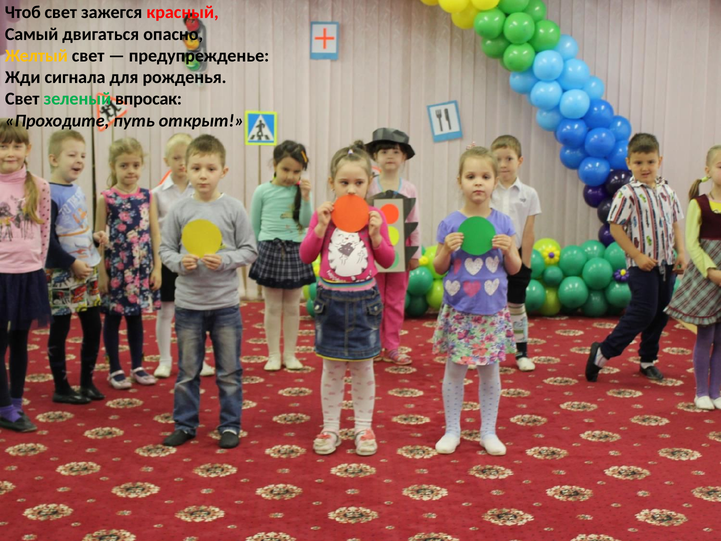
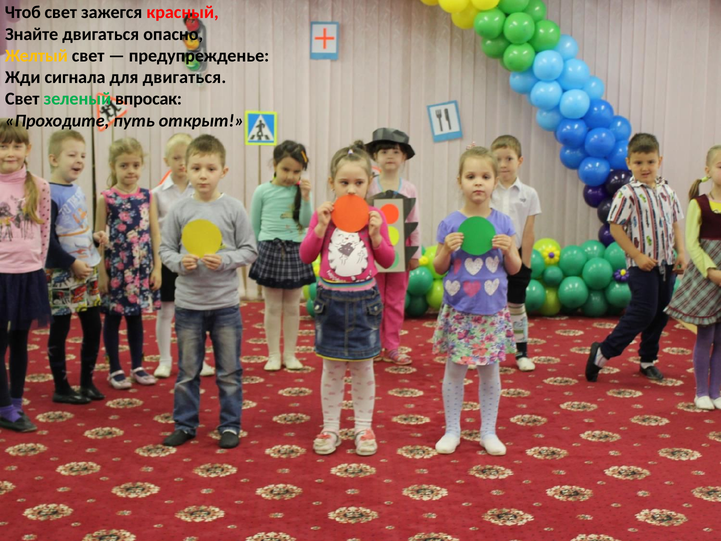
Самый: Самый -> Знайте
для рожденья: рожденья -> двигаться
